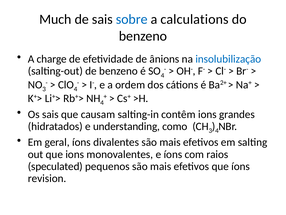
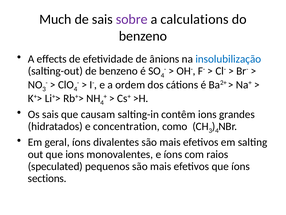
sobre colour: blue -> purple
charge: charge -> effects
understanding: understanding -> concentration
revision: revision -> sections
